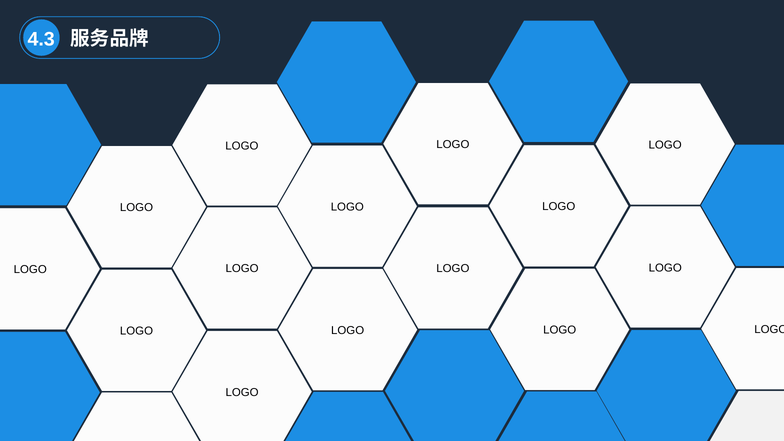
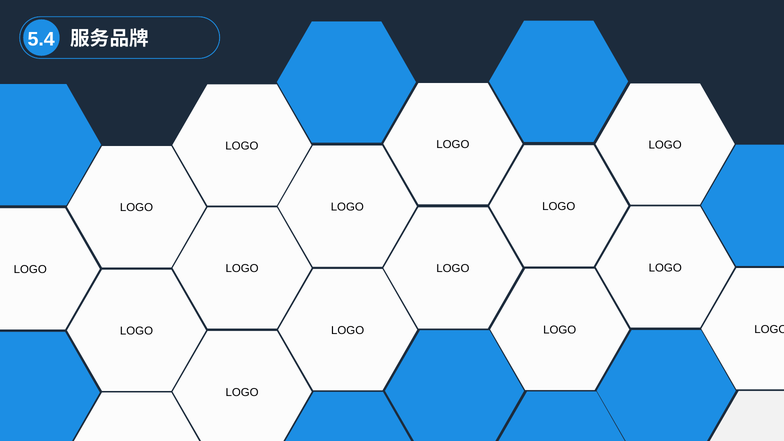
4.3: 4.3 -> 5.4
